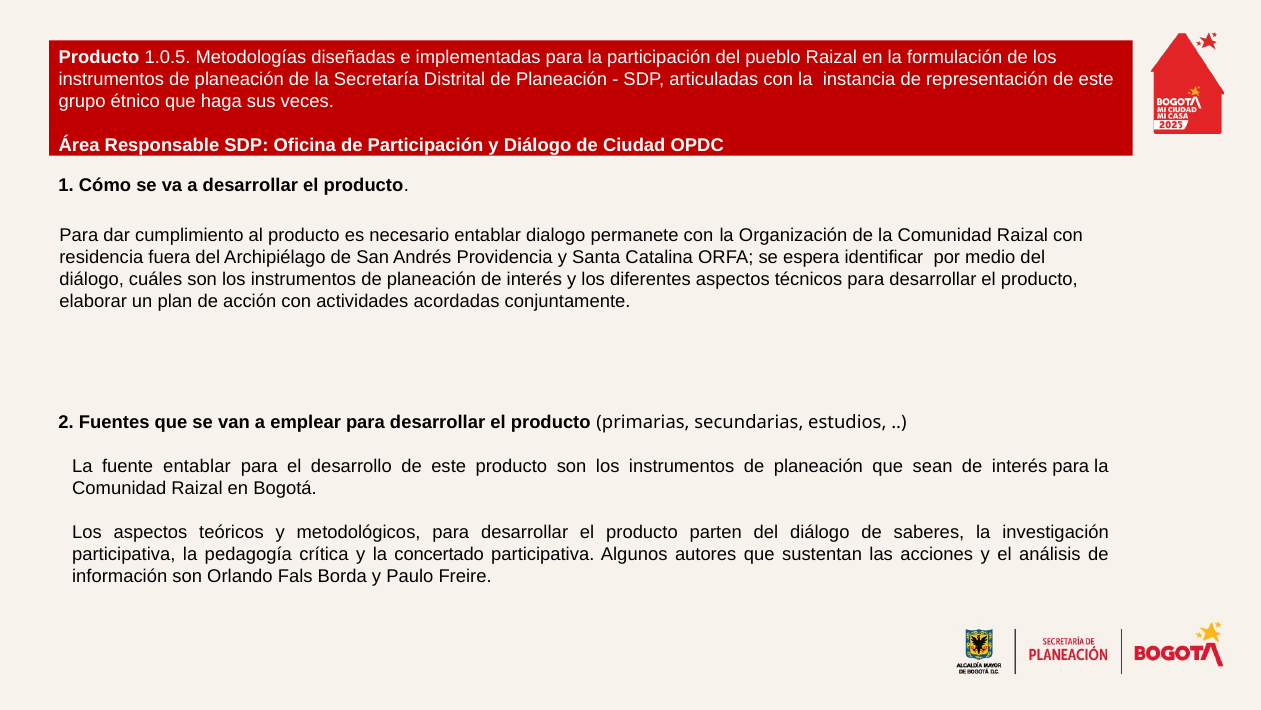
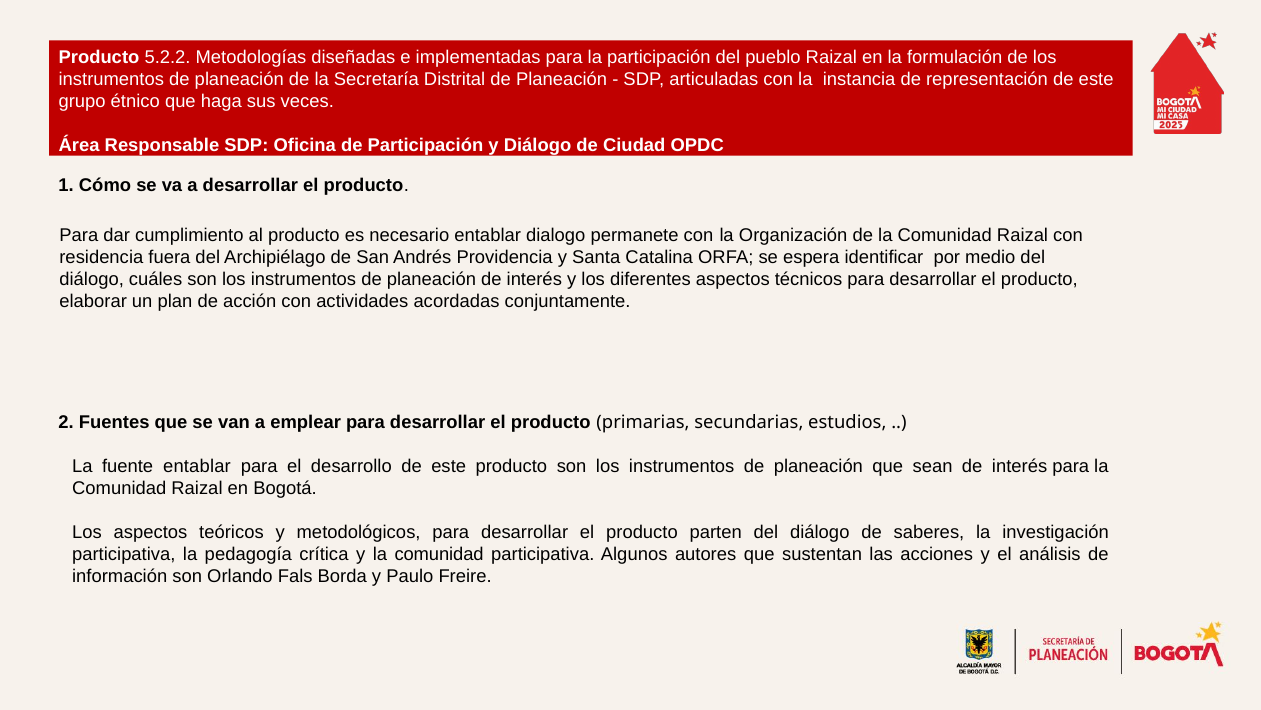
1.0.5: 1.0.5 -> 5.2.2
y la concertado: concertado -> comunidad
